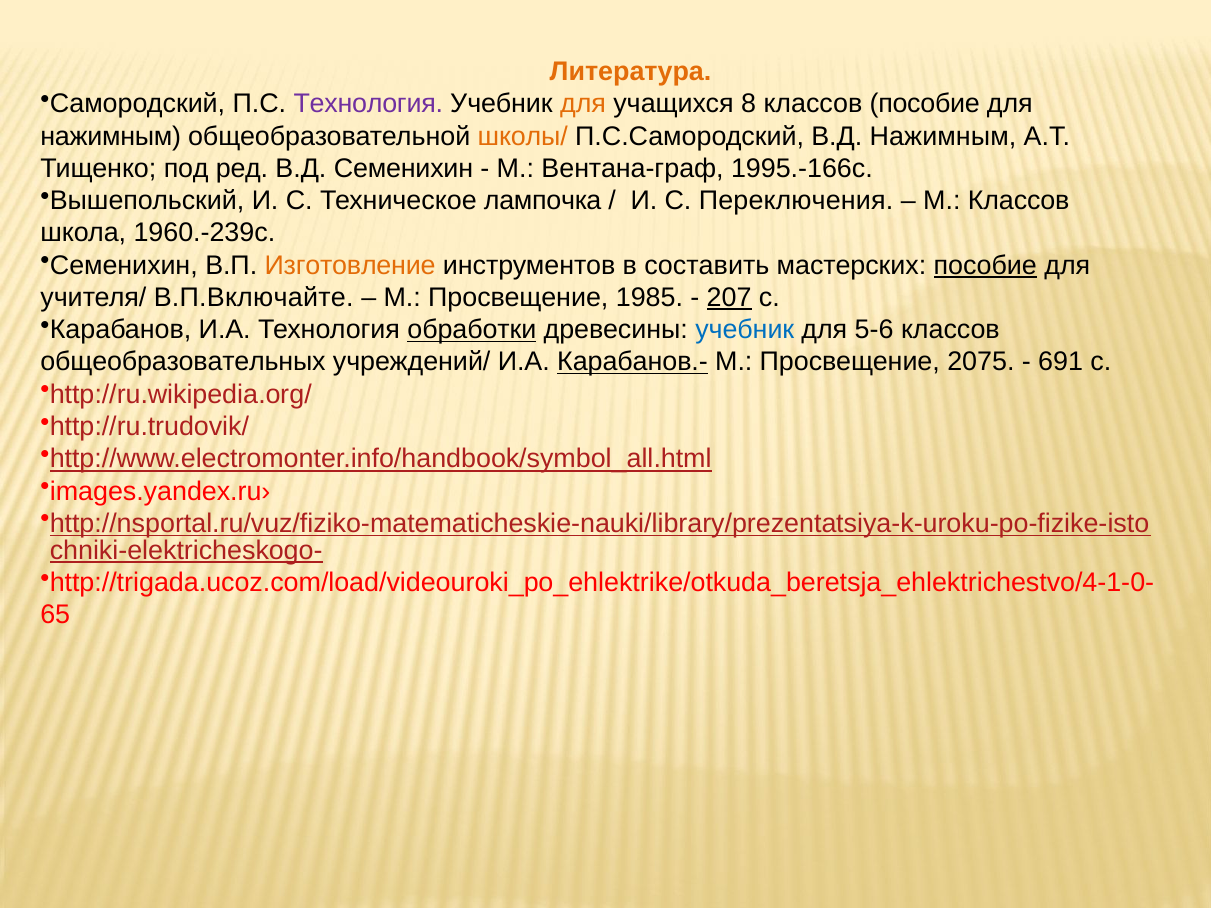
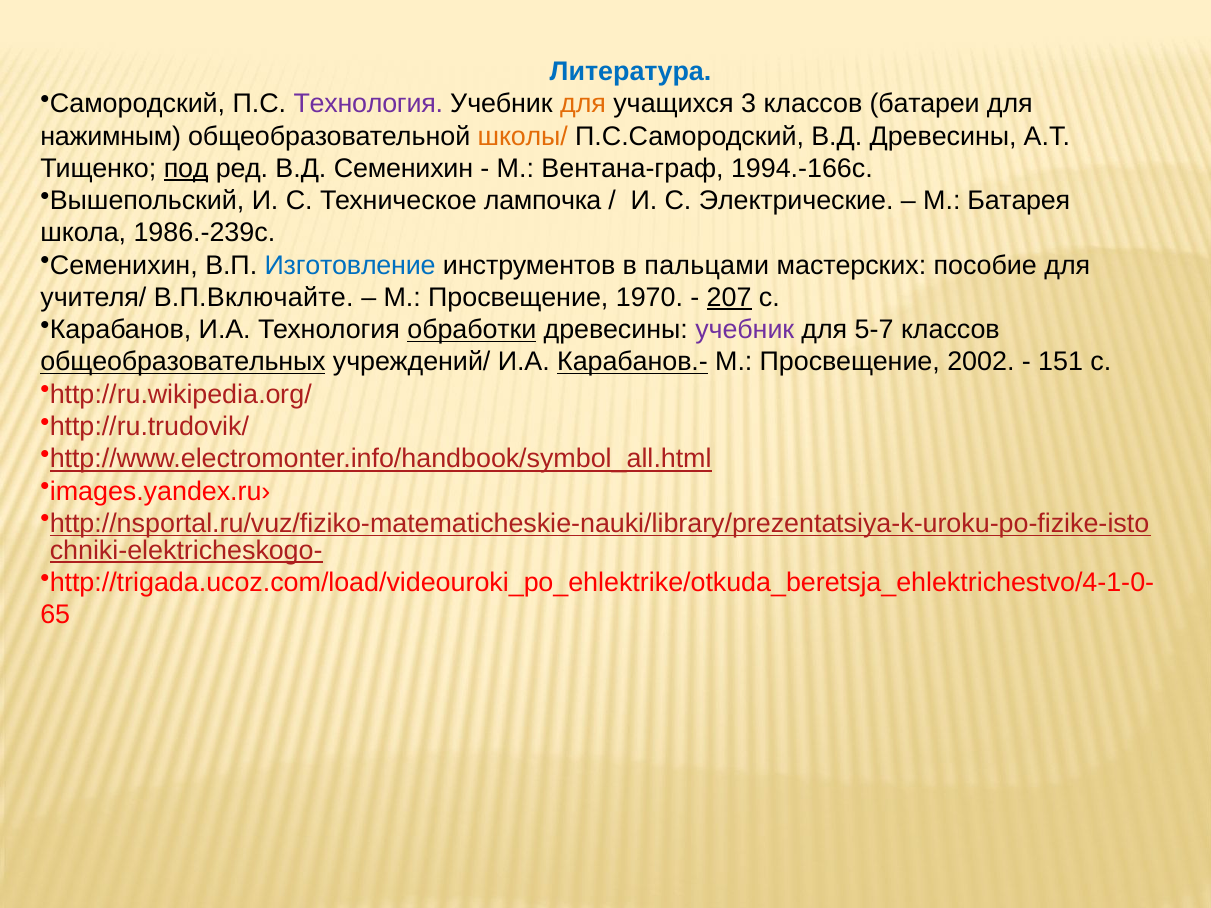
Литература colour: orange -> blue
8: 8 -> 3
классов пособие: пособие -> батареи
В.Д Нажимным: Нажимным -> Древесины
под underline: none -> present
1995.-166с: 1995.-166с -> 1994.-166с
Переключения: Переключения -> Электрические
М Классов: Классов -> Батарея
1960.-239с: 1960.-239с -> 1986.-239с
Изготовление colour: orange -> blue
составить: составить -> пальцами
пособие at (985, 265) underline: present -> none
1985: 1985 -> 1970
учебник at (745, 330) colour: blue -> purple
5-6: 5-6 -> 5-7
общеобразовательных underline: none -> present
2075: 2075 -> 2002
691: 691 -> 151
